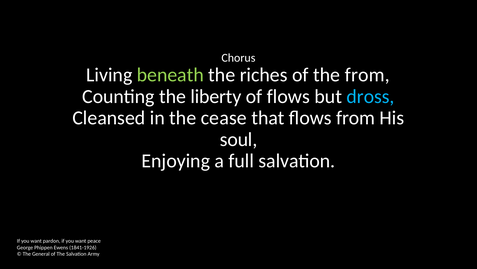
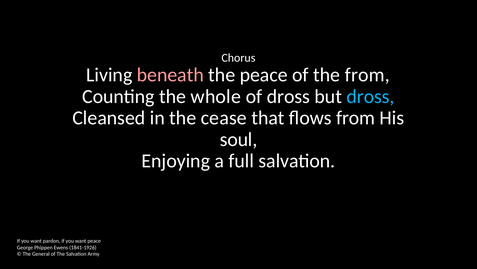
beneath colour: light green -> pink
the riches: riches -> peace
liberty: liberty -> whole
of flows: flows -> dross
